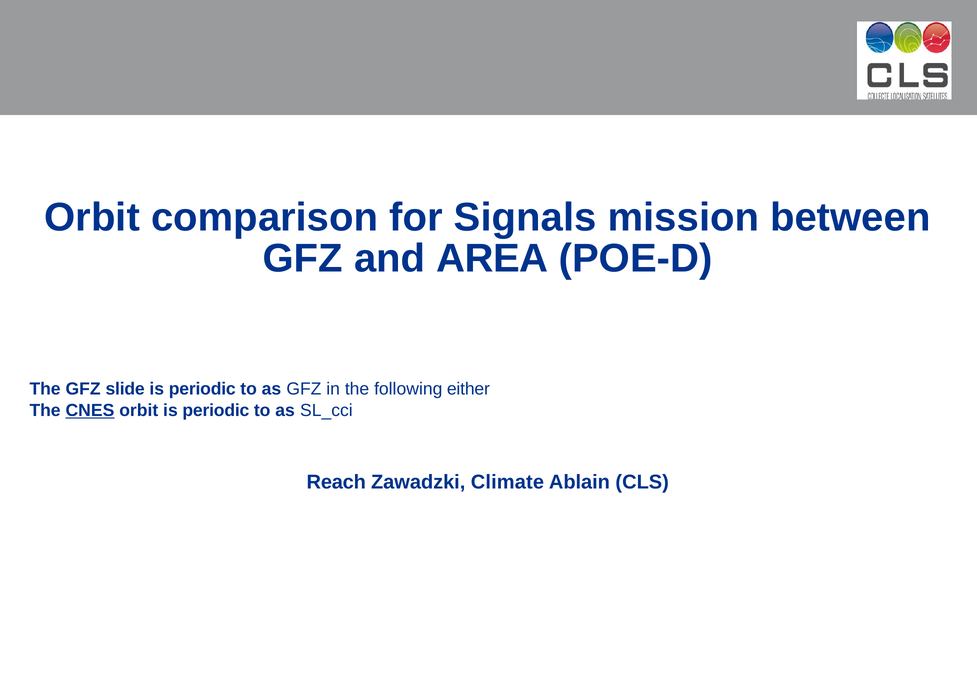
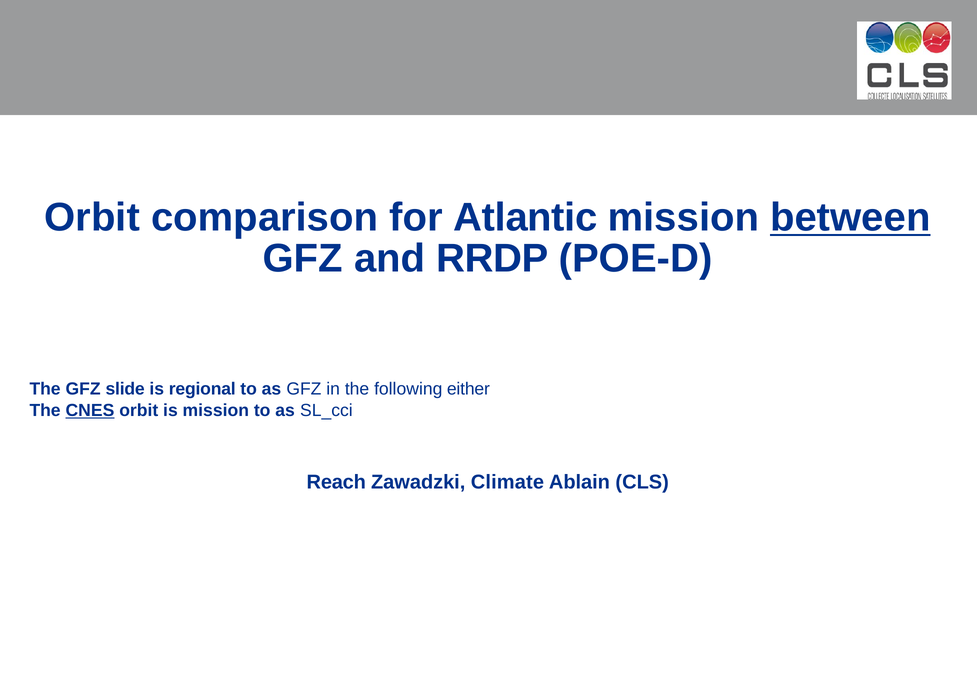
Signals: Signals -> Atlantic
between underline: none -> present
AREA: AREA -> RRDP
periodic at (202, 389): periodic -> regional
orbit is periodic: periodic -> mission
